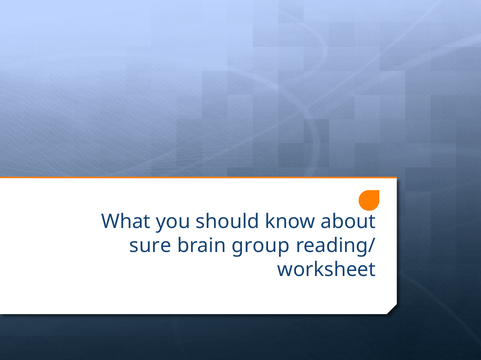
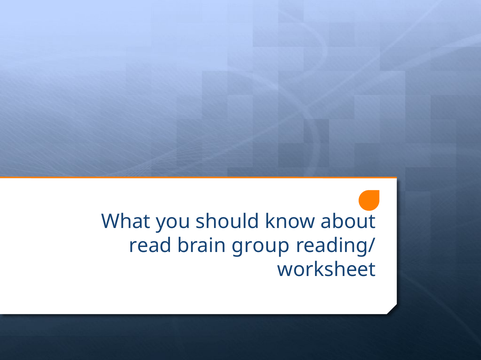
sure: sure -> read
